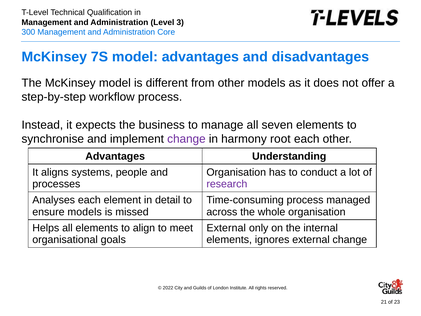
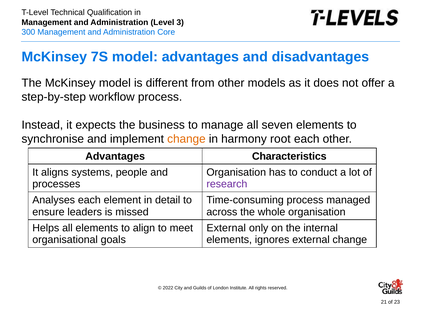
change at (186, 139) colour: purple -> orange
Understanding: Understanding -> Characteristics
ensure models: models -> leaders
